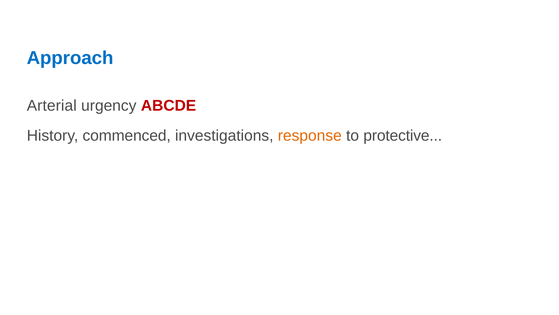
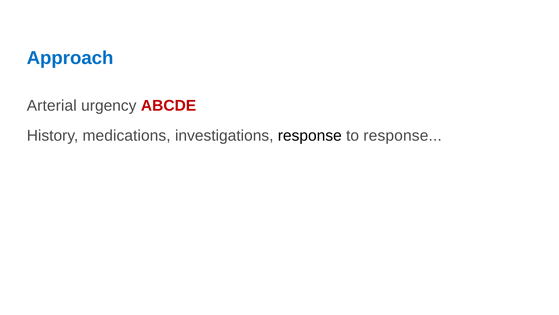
commenced: commenced -> medications
response at (310, 135) colour: orange -> black
to protective: protective -> response
